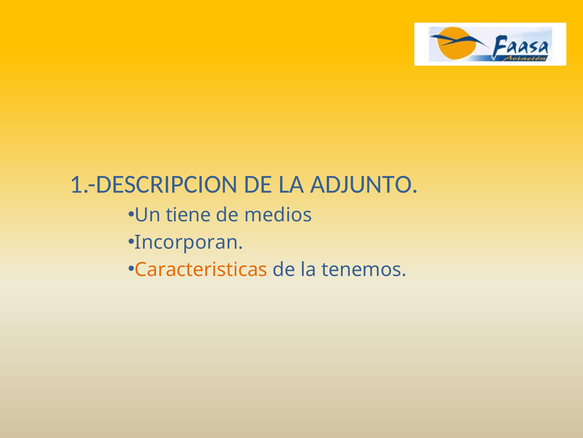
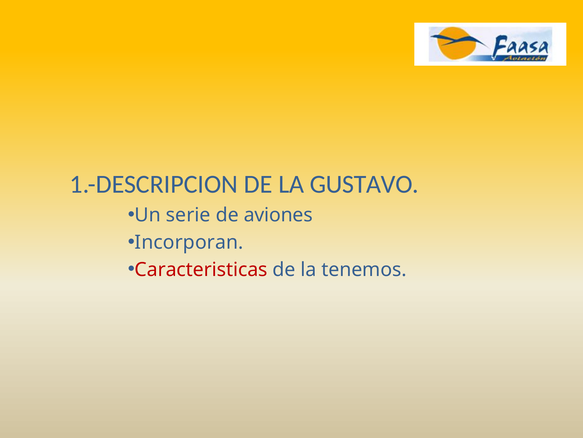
ADJUNTO: ADJUNTO -> GUSTAVO
tiene: tiene -> serie
medios: medios -> aviones
Caracteristicas colour: orange -> red
